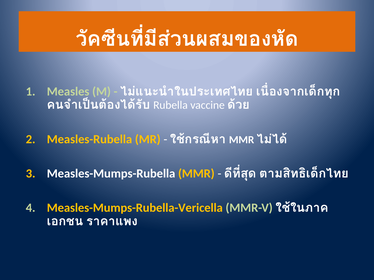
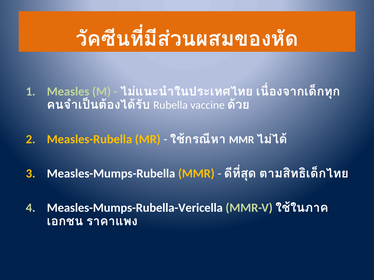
Measles-Mumps-Rubella-Vericella colour: yellow -> white
